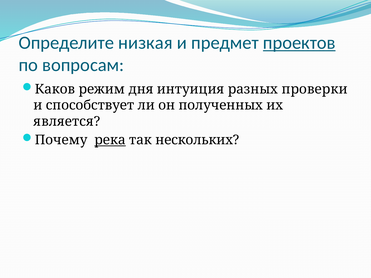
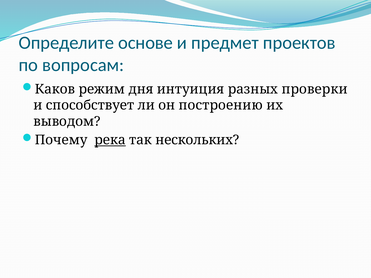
низкая: низкая -> основе
проектов underline: present -> none
полученных: полученных -> построению
является: является -> выводом
